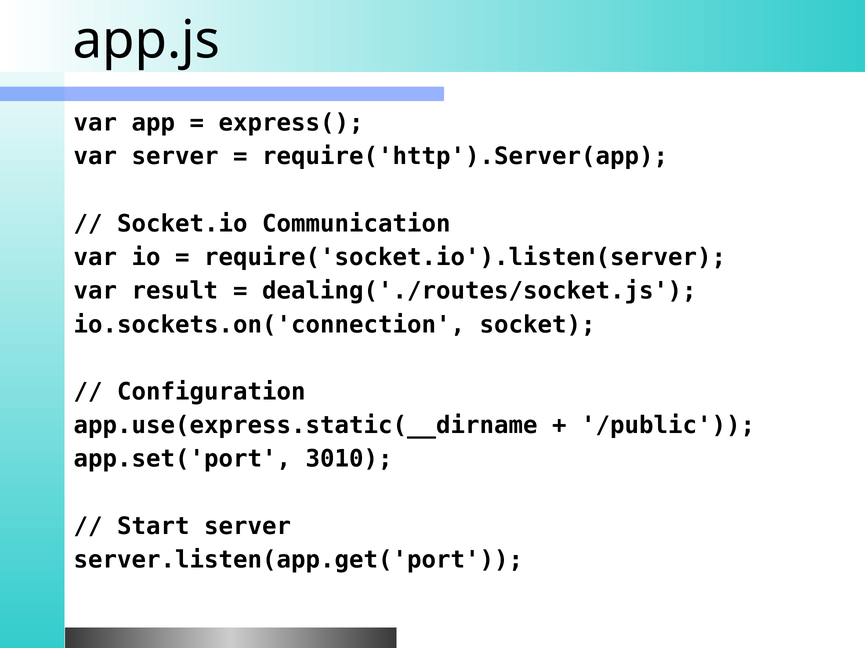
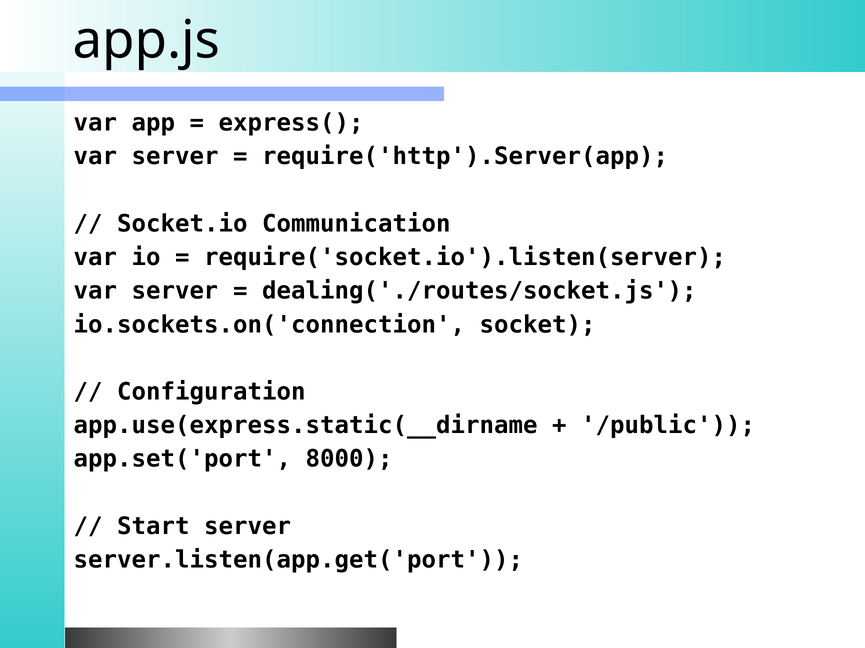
result at (175, 291): result -> server
3010: 3010 -> 8000
